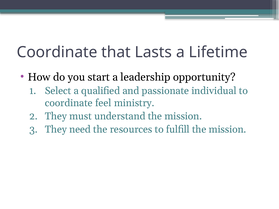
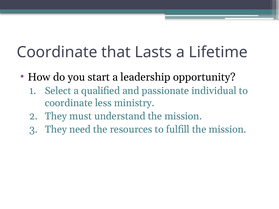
feel: feel -> less
